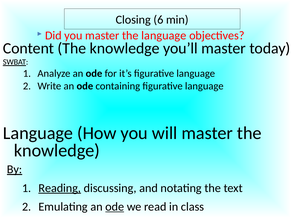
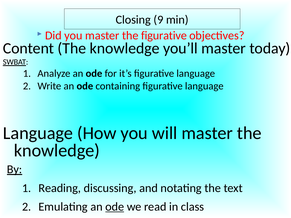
6: 6 -> 9
the language: language -> figurative
Reading underline: present -> none
